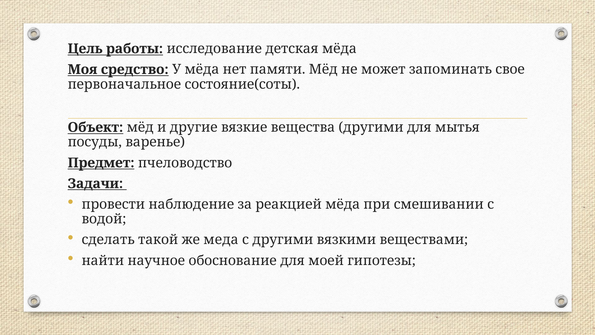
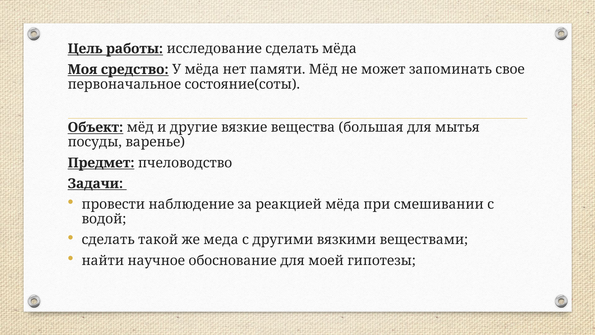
исследование детская: детская -> сделать
вещества другими: другими -> большая
